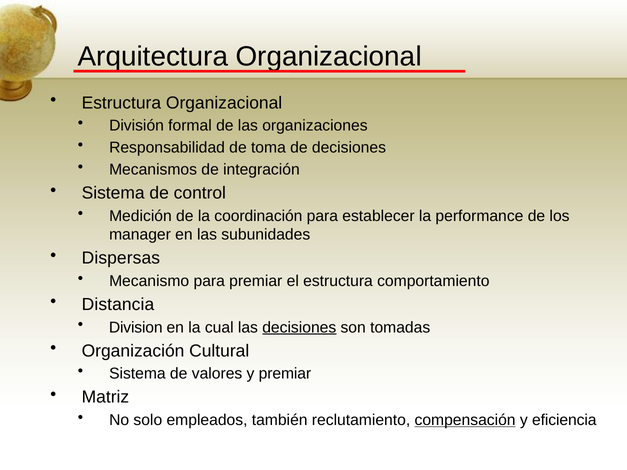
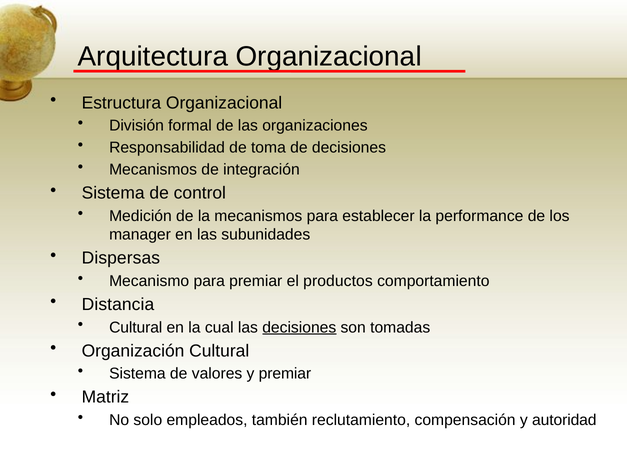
la coordinación: coordinación -> mecanismos
el estructura: estructura -> productos
Division at (136, 328): Division -> Cultural
compensación underline: present -> none
eficiencia: eficiencia -> autoridad
